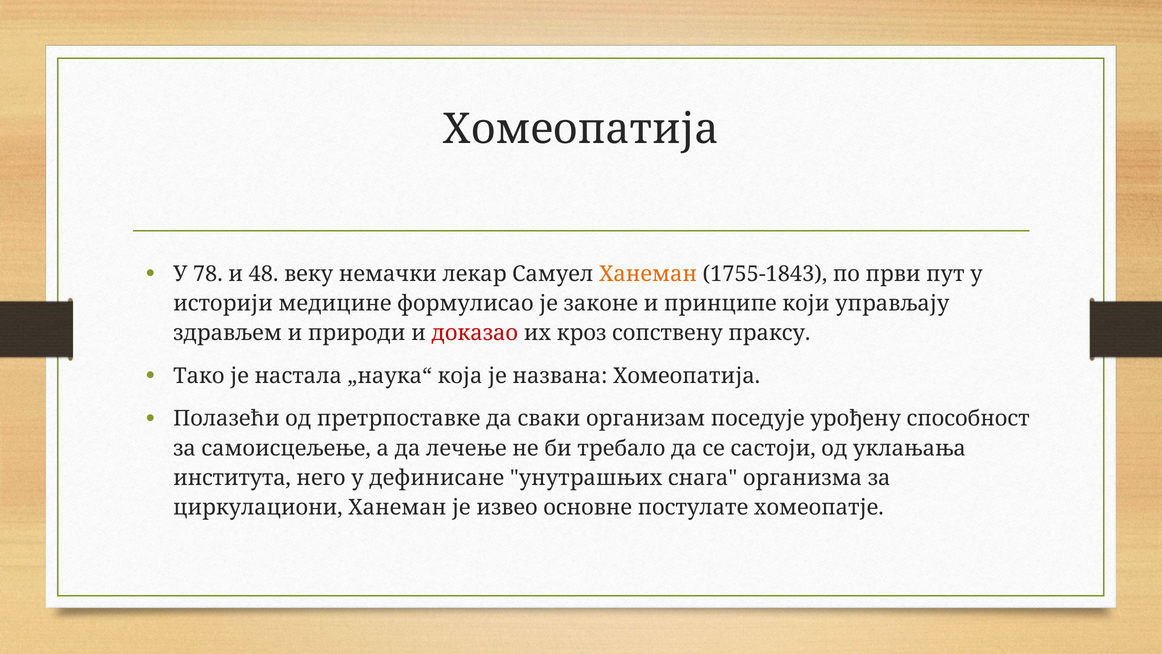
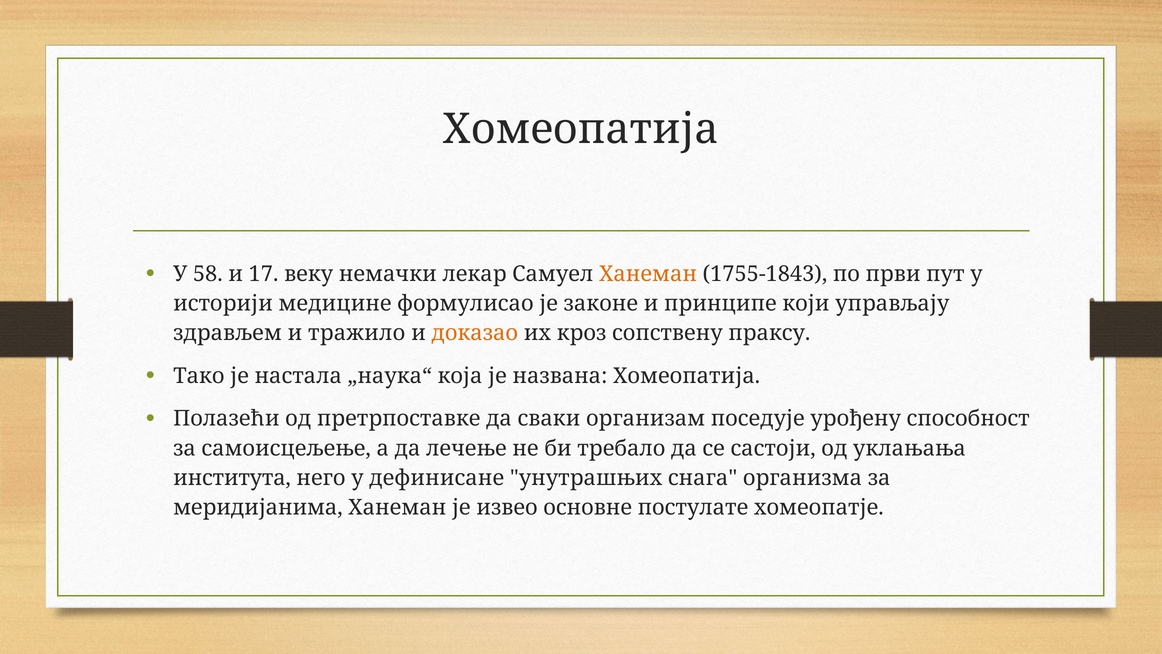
78: 78 -> 58
48: 48 -> 17
природи: природи -> тражило
доказао colour: red -> orange
циркулациони: циркулациони -> меридијанима
